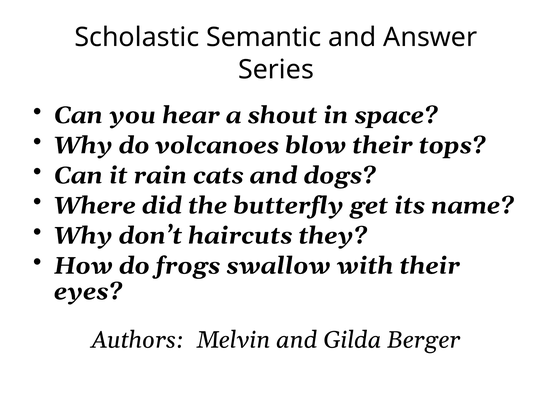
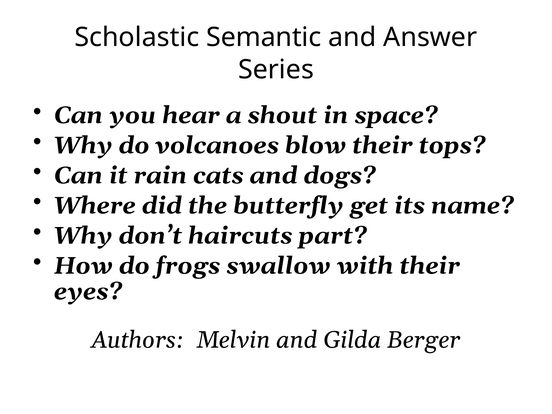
they: they -> part
